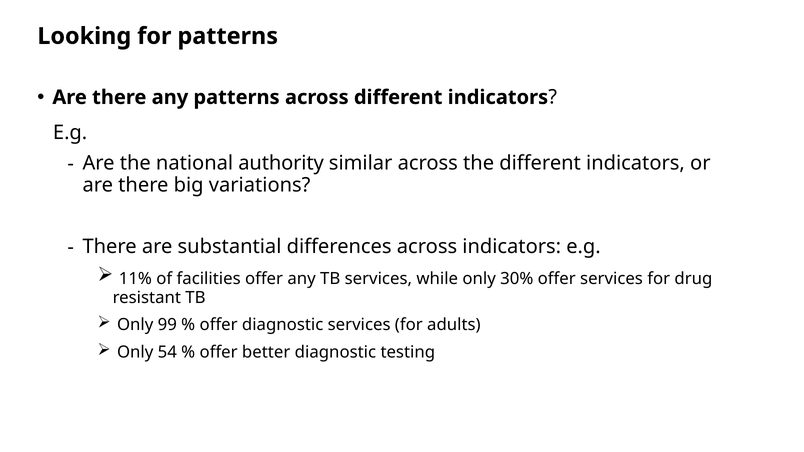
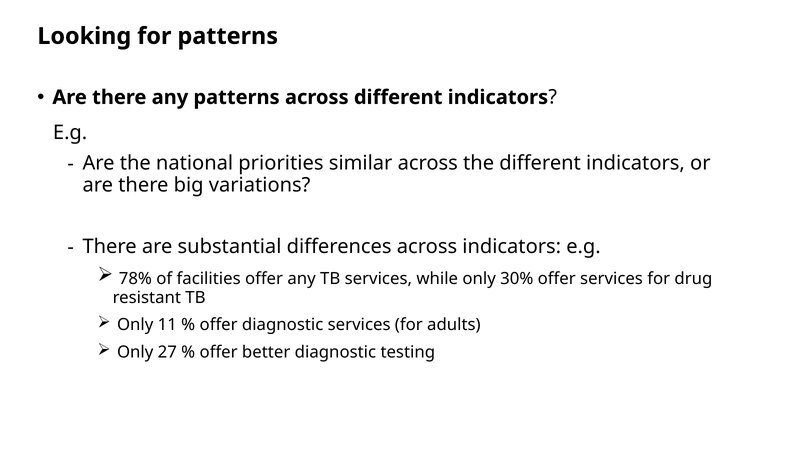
authority: authority -> priorities
11%: 11% -> 78%
99: 99 -> 11
54: 54 -> 27
